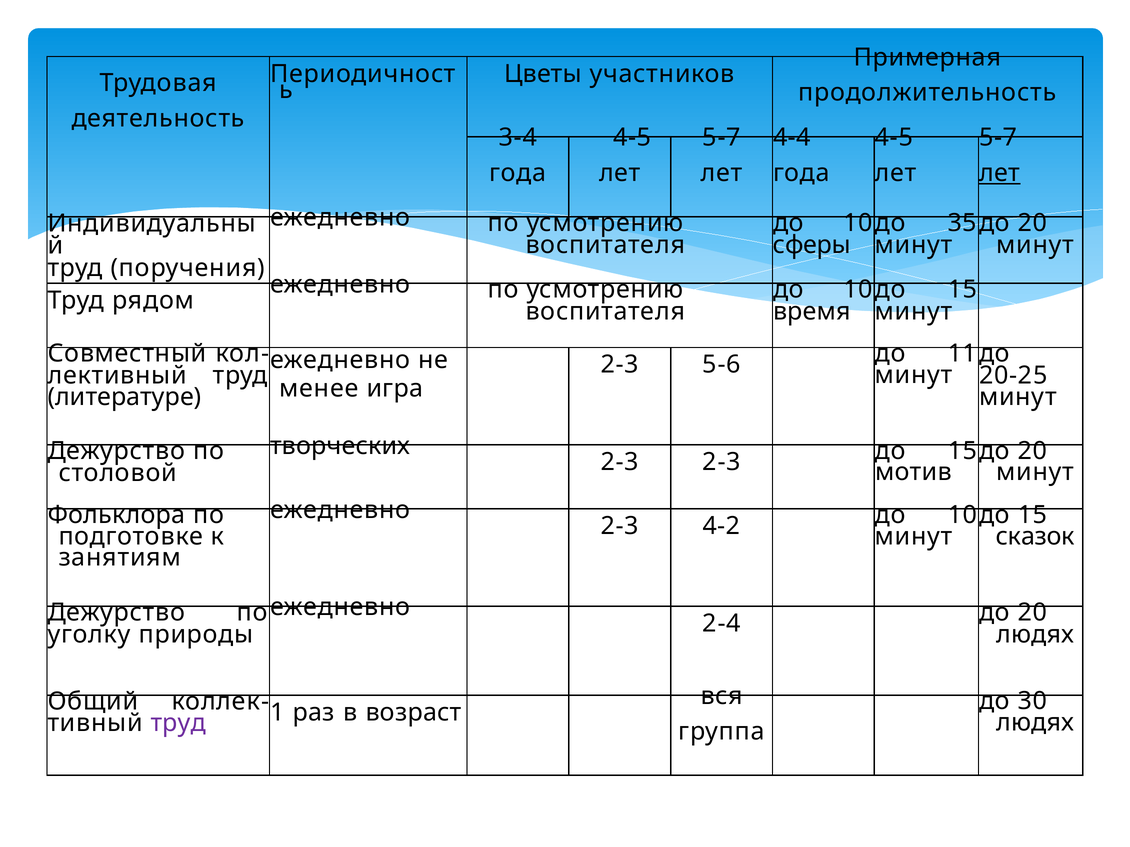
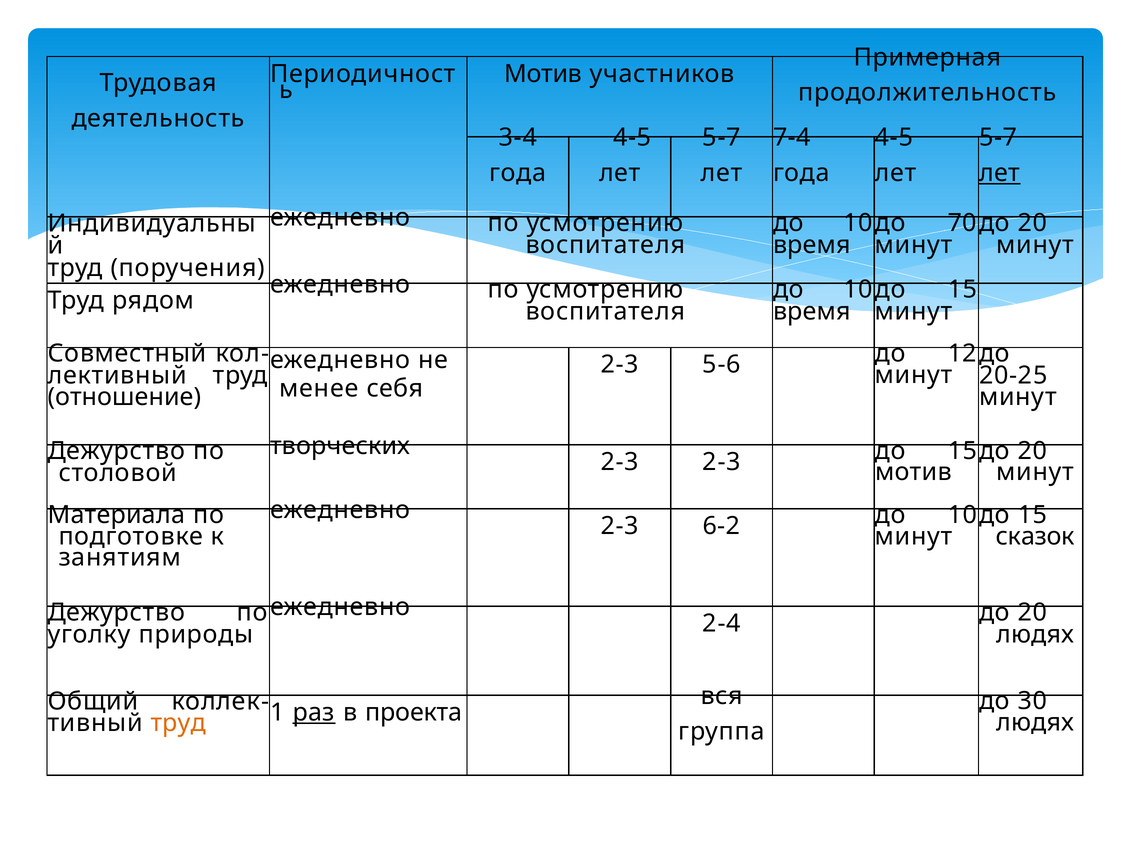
Цветы at (543, 74): Цветы -> Мотив
4-4: 4-4 -> 7-4
35: 35 -> 70
сферы at (812, 245): сферы -> время
11: 11 -> 12
игра: игра -> себя
литературе: литературе -> отношение
Фольклора: Фольклора -> Материала
4-2: 4-2 -> 6-2
труд at (178, 724) colour: purple -> orange
раз underline: none -> present
возраст: возраст -> проекта
